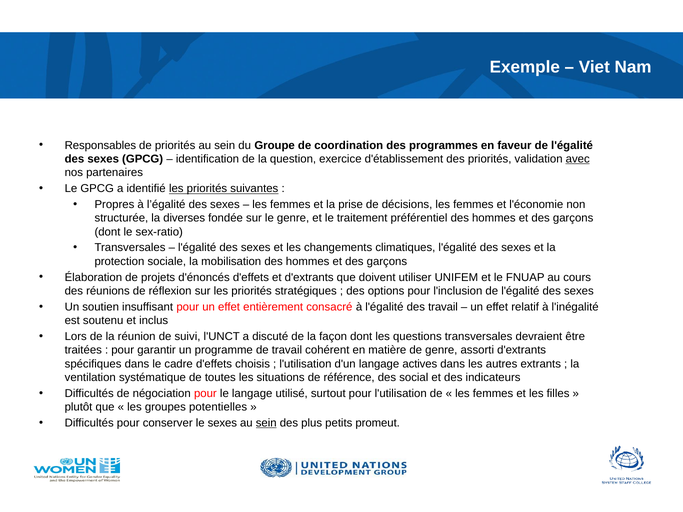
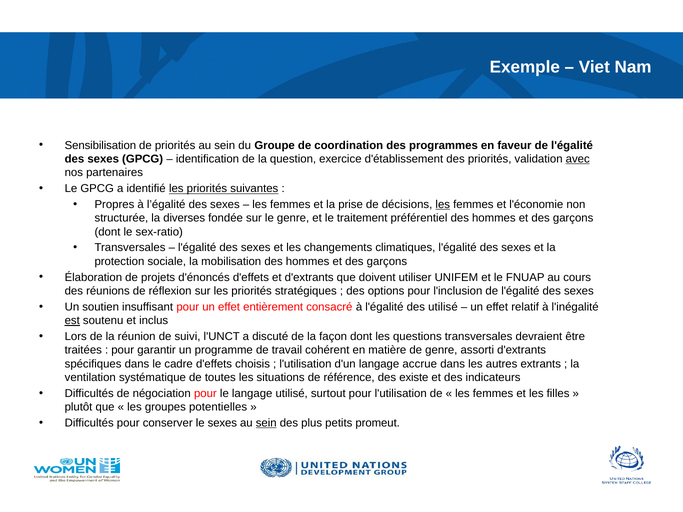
Responsables: Responsables -> Sensibilisation
les at (443, 205) underline: none -> present
des travail: travail -> utilisé
est underline: none -> present
actives: actives -> accrue
social: social -> existe
